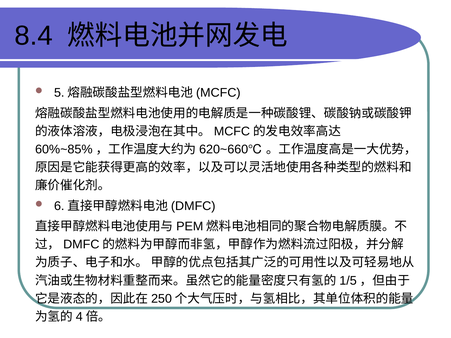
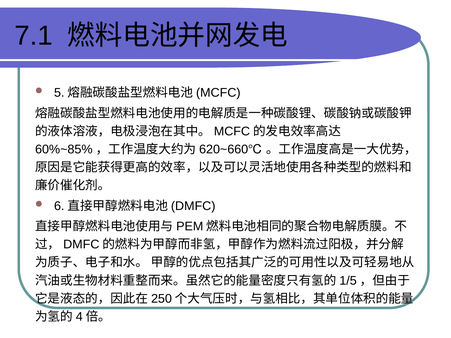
8.4: 8.4 -> 7.1
